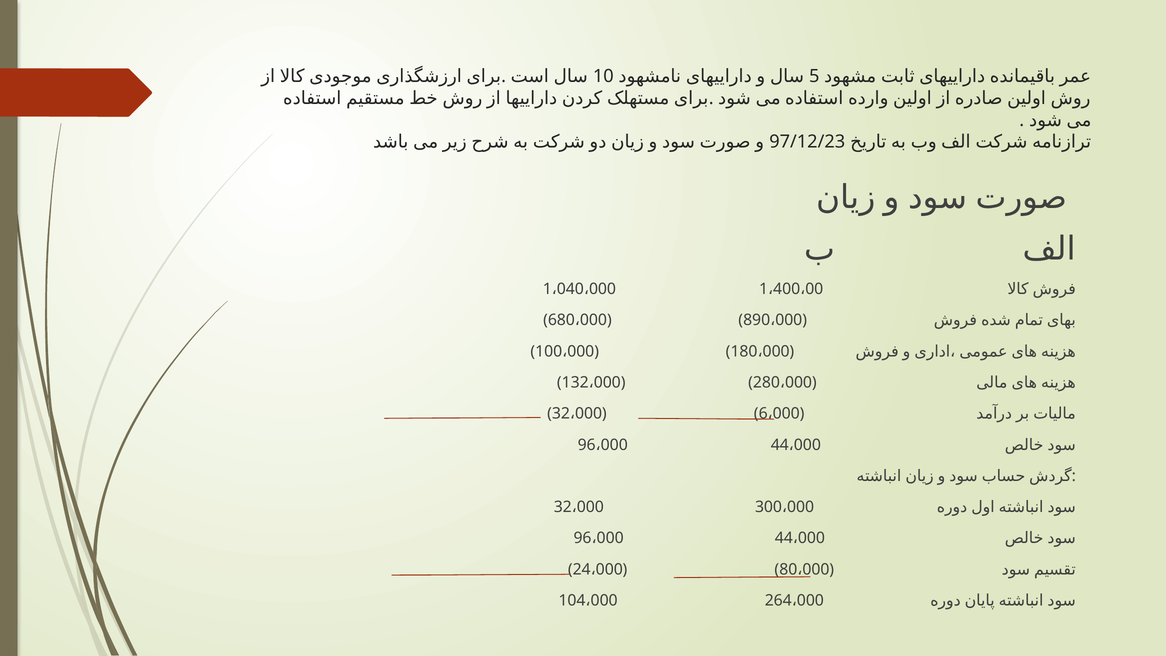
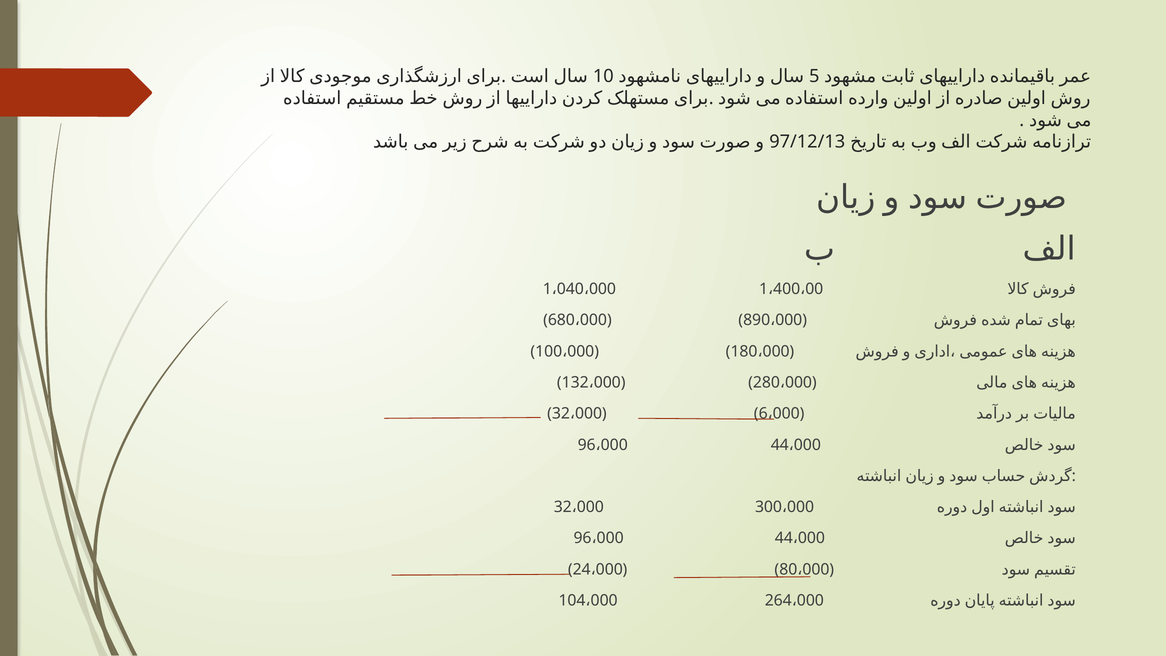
97/12/23: 97/12/23 -> 97/12/13
